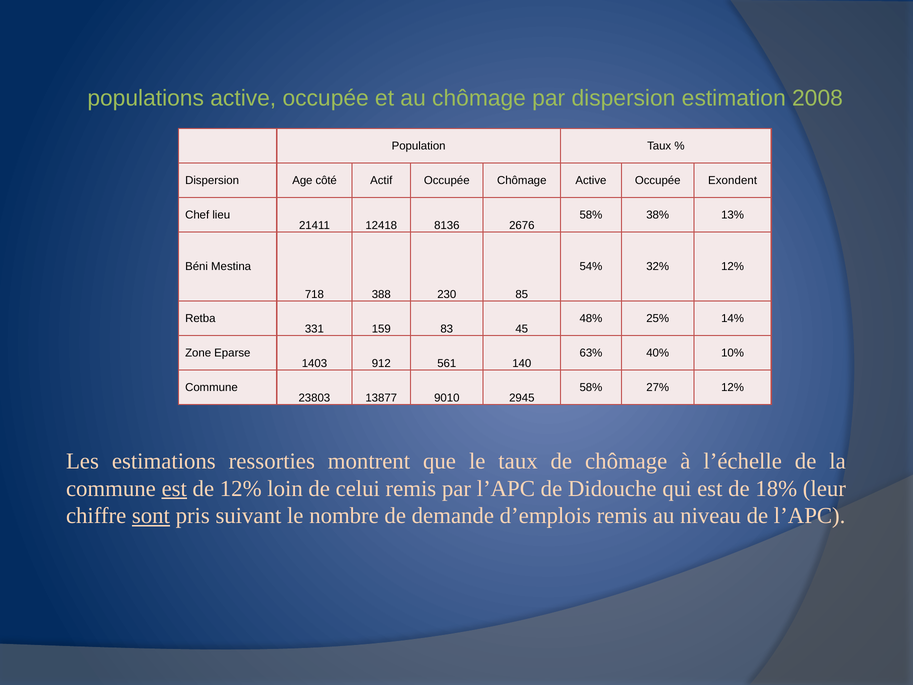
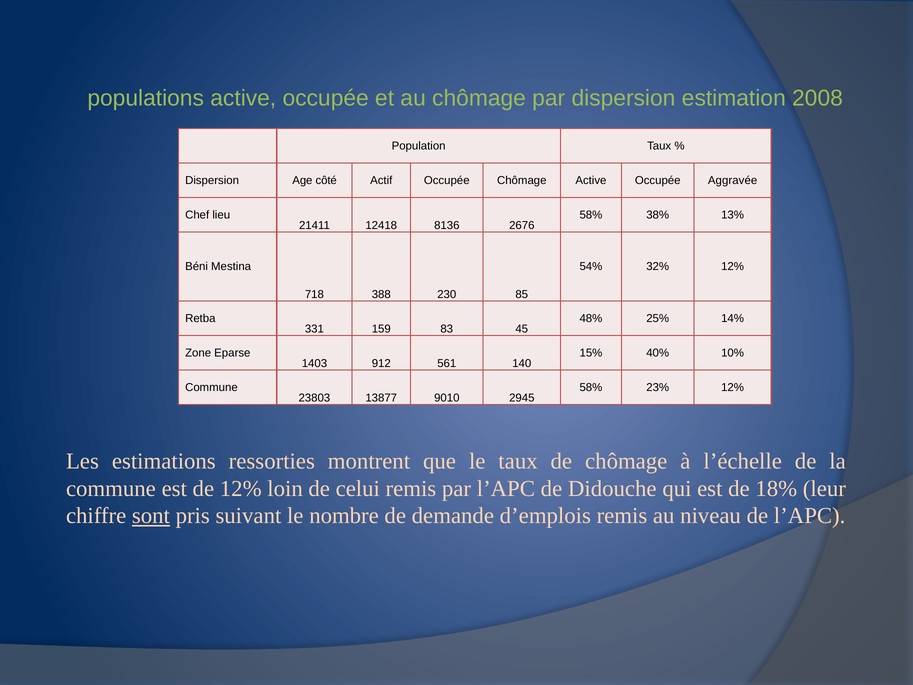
Exondent: Exondent -> Aggravée
63%: 63% -> 15%
27%: 27% -> 23%
est at (174, 488) underline: present -> none
